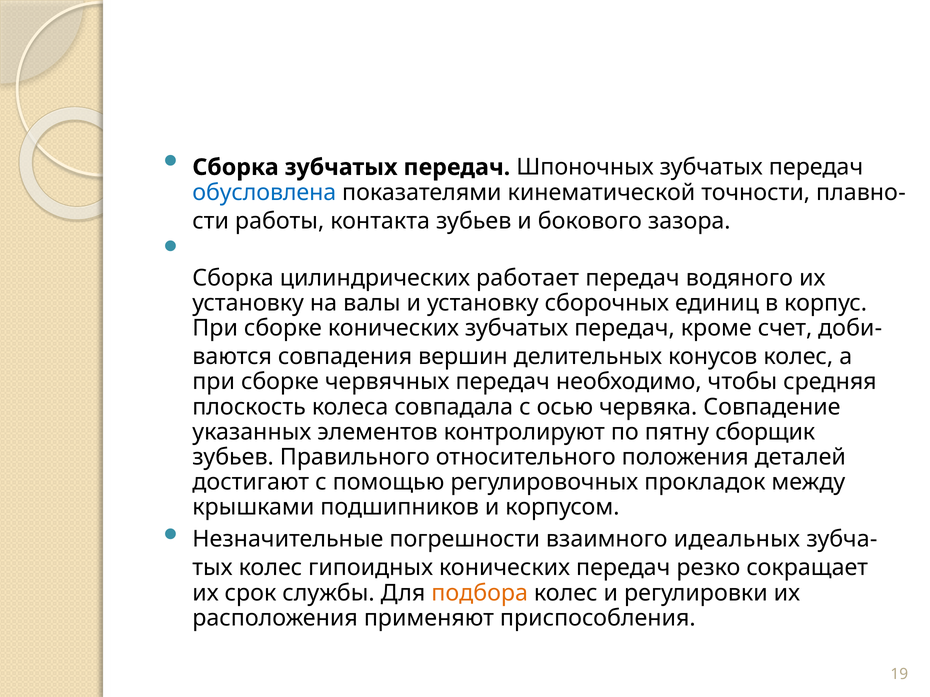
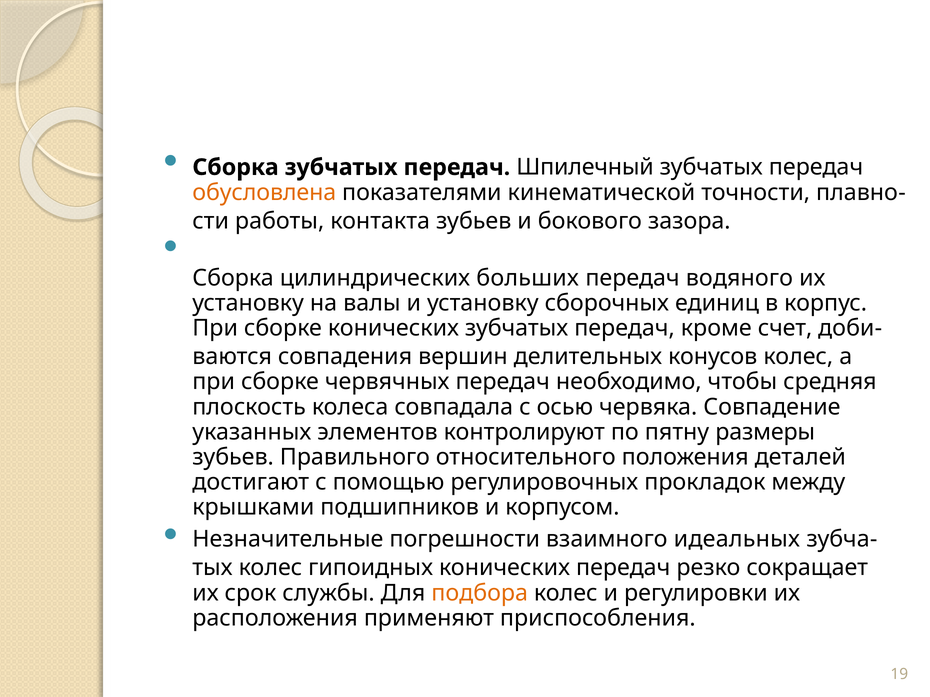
Шпоночных: Шпоночных -> Шпилечный
обусловлена colour: blue -> orange
работает: работает -> больших
сборщик: сборщик -> размеры
